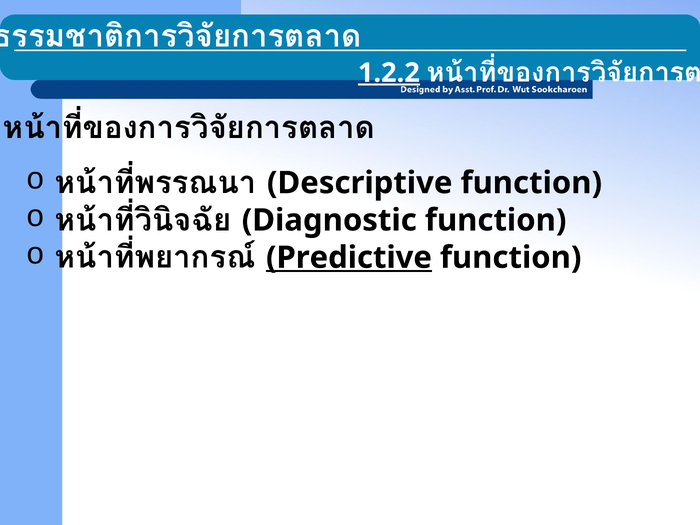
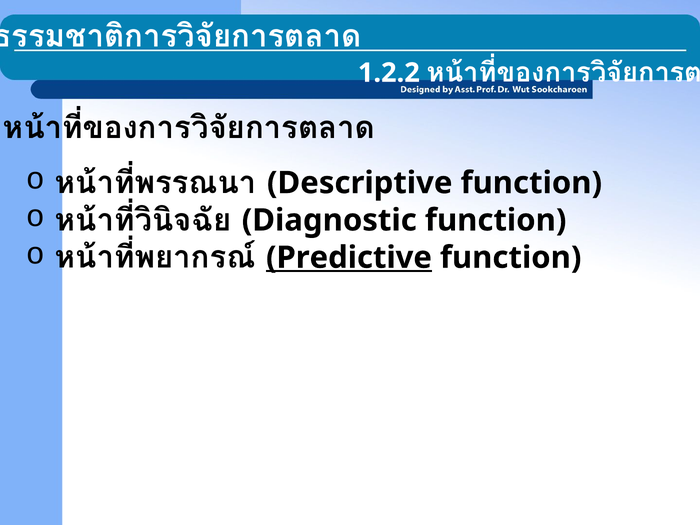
1.2.2 underline: present -> none
